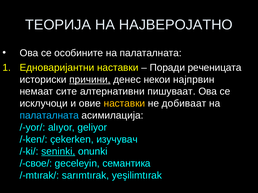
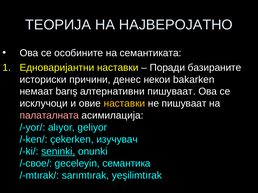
особините на палаталната: палаталната -> семантиката
реченицата: реченицата -> базираните
причини underline: present -> none
најпрвин: најпрвин -> bakarken
сите: сите -> barış
не добиваат: добиваат -> пишуваат
палаталната at (49, 116) colour: light blue -> pink
